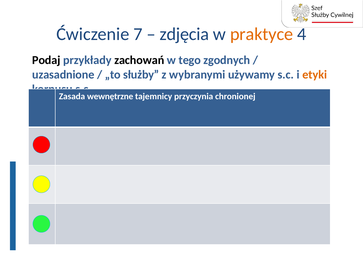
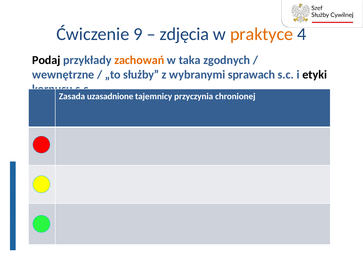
7: 7 -> 9
zachowań colour: black -> orange
tego: tego -> taka
uzasadnione: uzasadnione -> wewnętrzne
używamy: używamy -> sprawach
etyki colour: orange -> black
wewnętrzne: wewnętrzne -> uzasadnione
